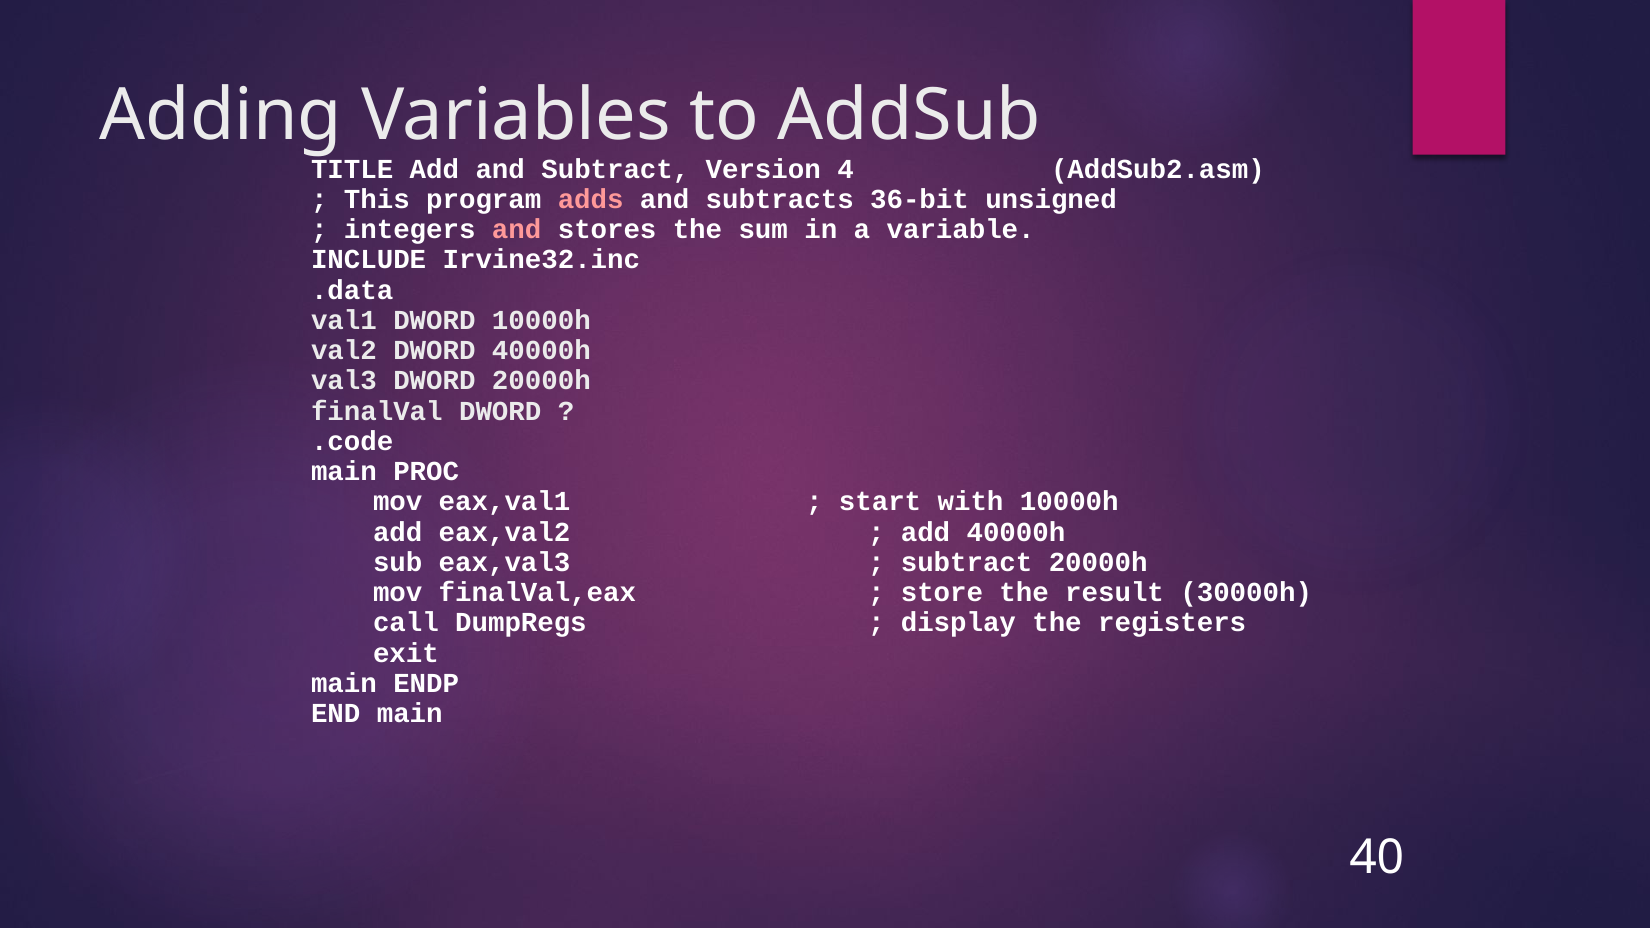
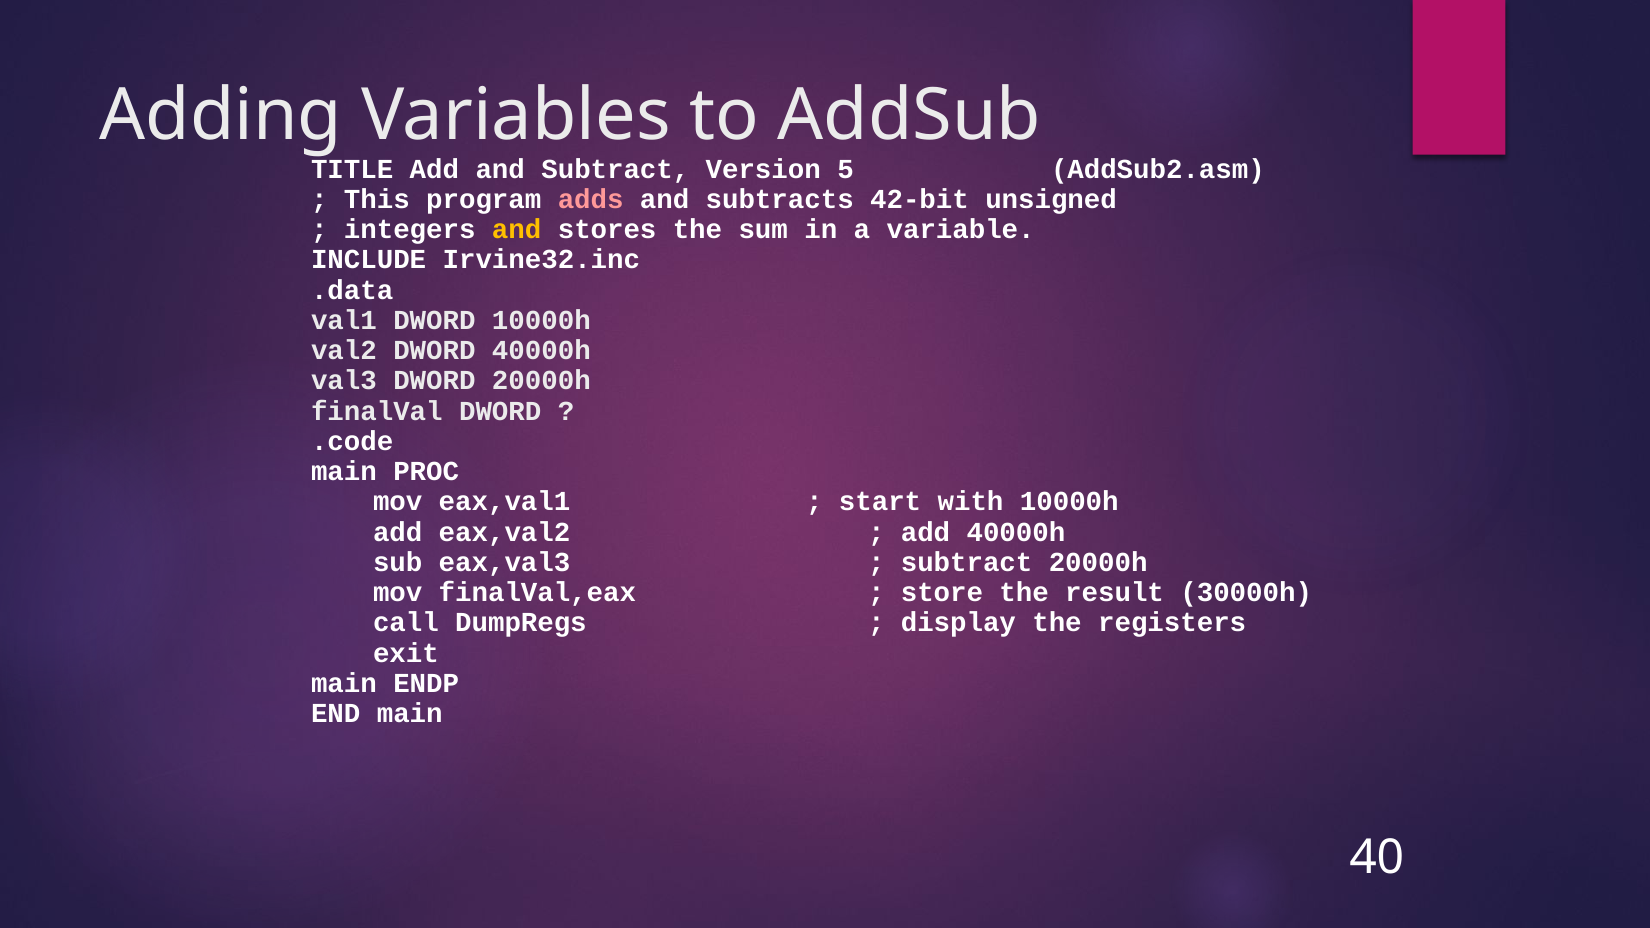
4: 4 -> 5
36-bit: 36-bit -> 42-bit
and at (517, 230) colour: pink -> yellow
